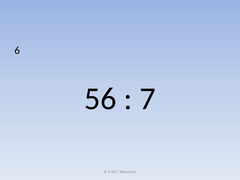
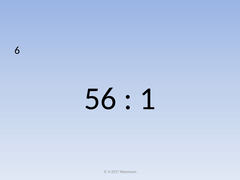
7: 7 -> 1
